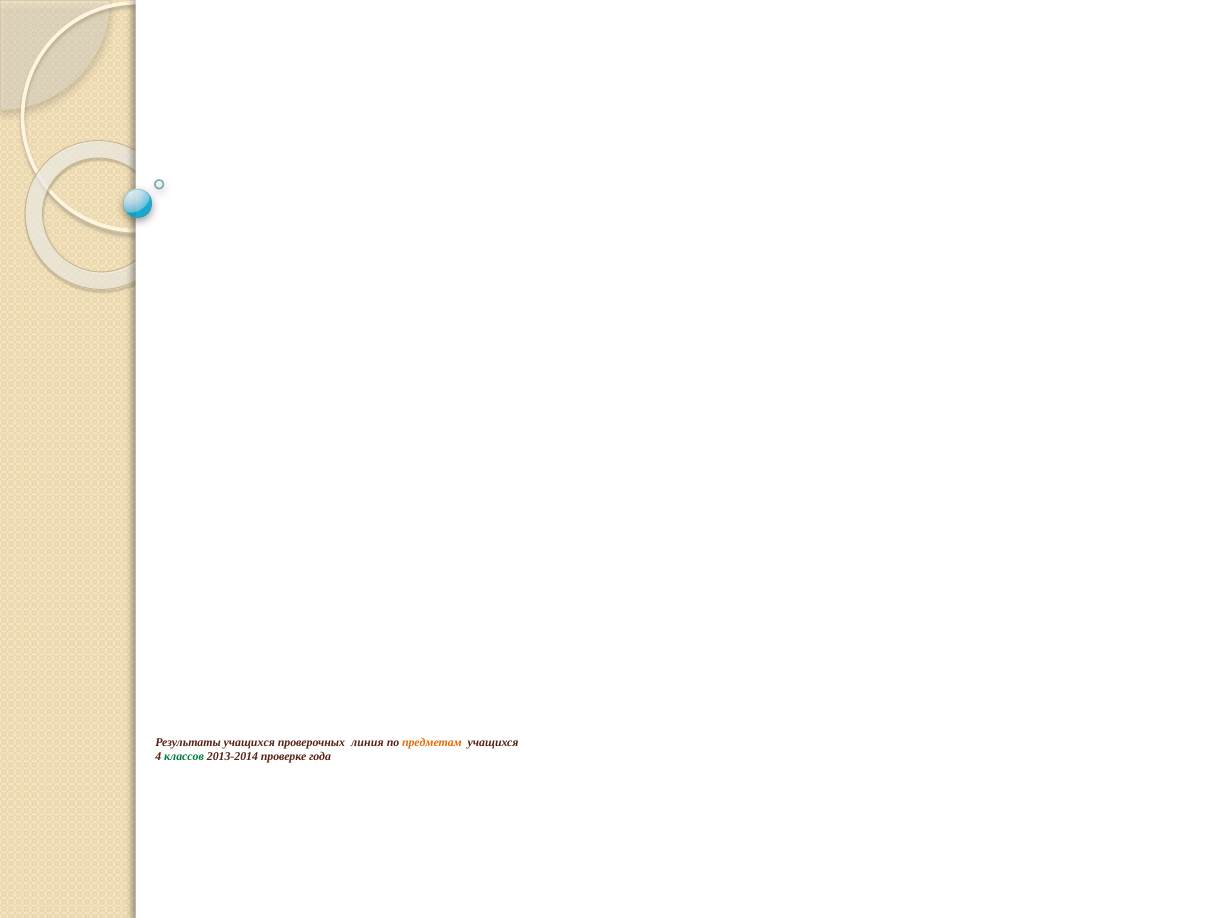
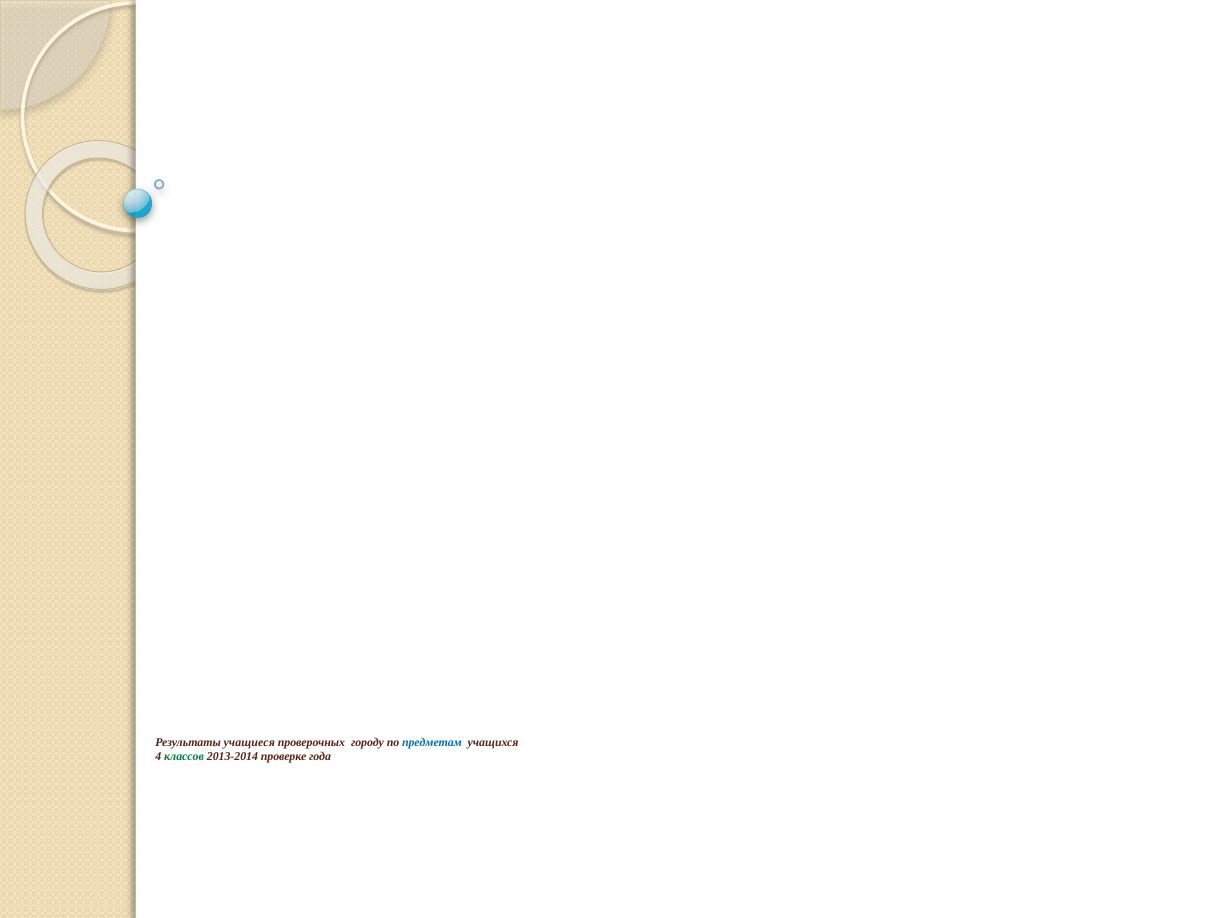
Результаты учащихся: учащихся -> учащиеся
линия: линия -> городу
предметам colour: orange -> blue
